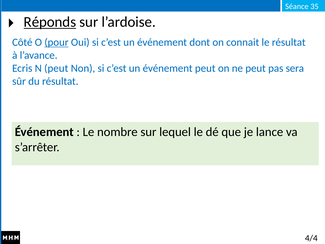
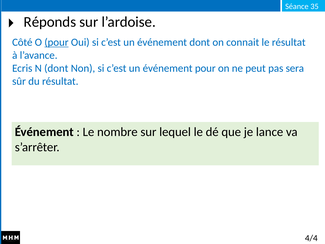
Réponds underline: present -> none
N peut: peut -> dont
événement peut: peut -> pour
